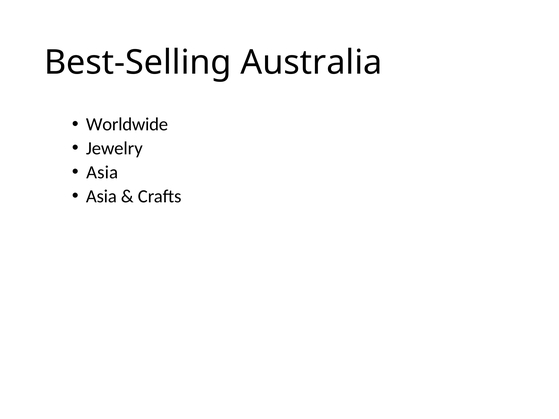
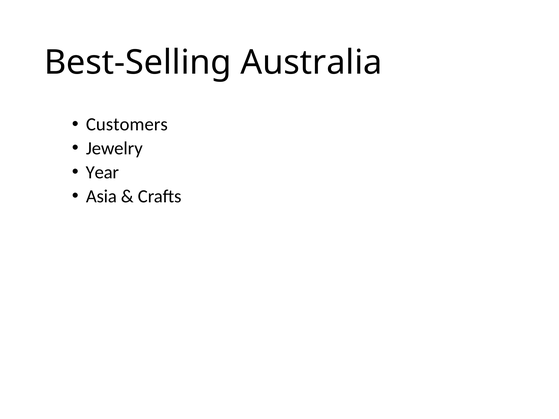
Worldwide: Worldwide -> Customers
Asia at (102, 172): Asia -> Year
